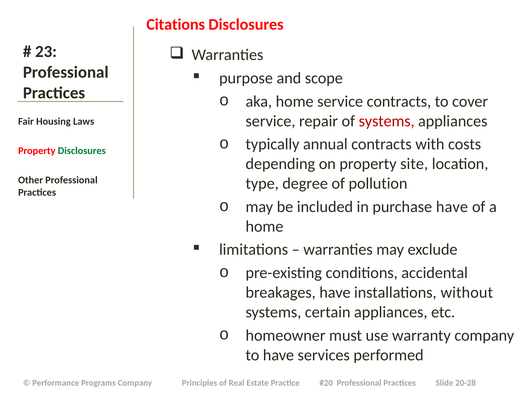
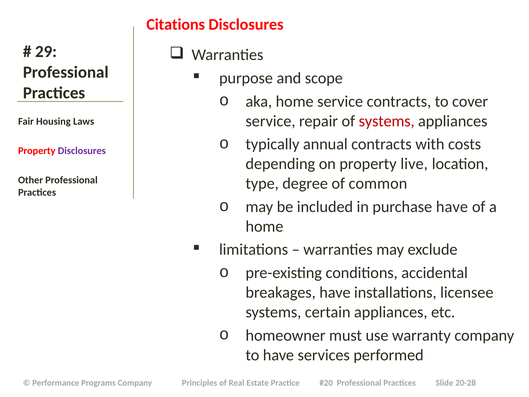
23: 23 -> 29
Disclosures at (82, 151) colour: green -> purple
site: site -> live
pollution: pollution -> common
without: without -> licensee
